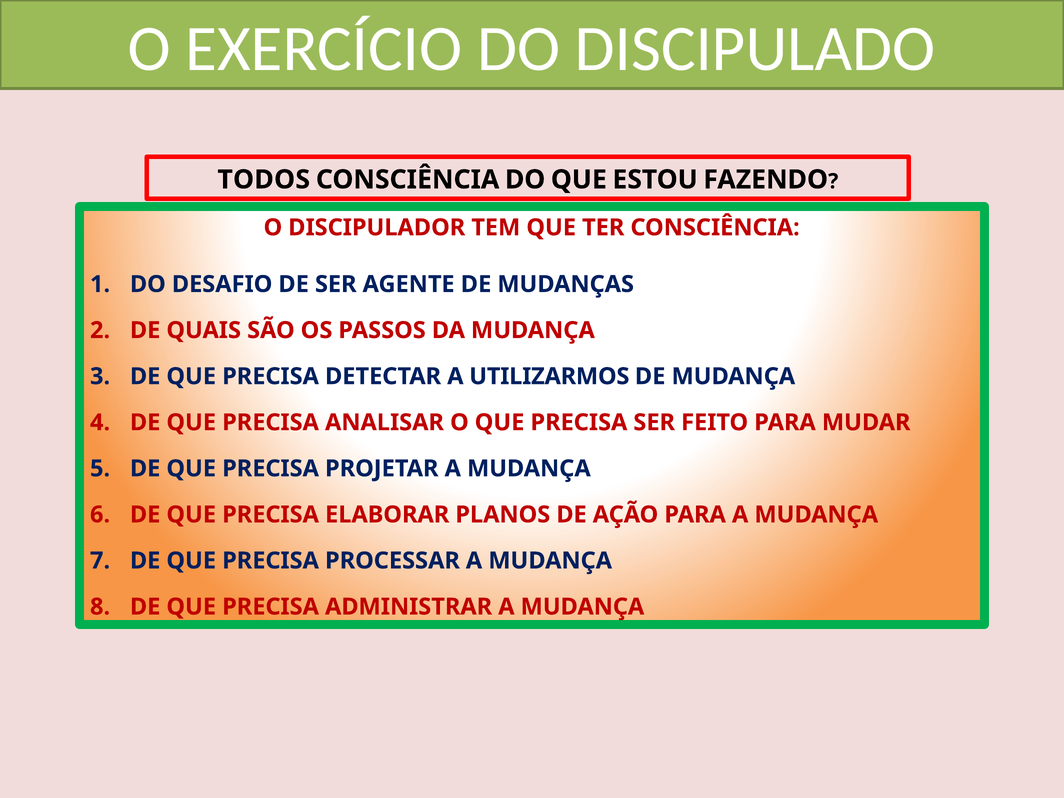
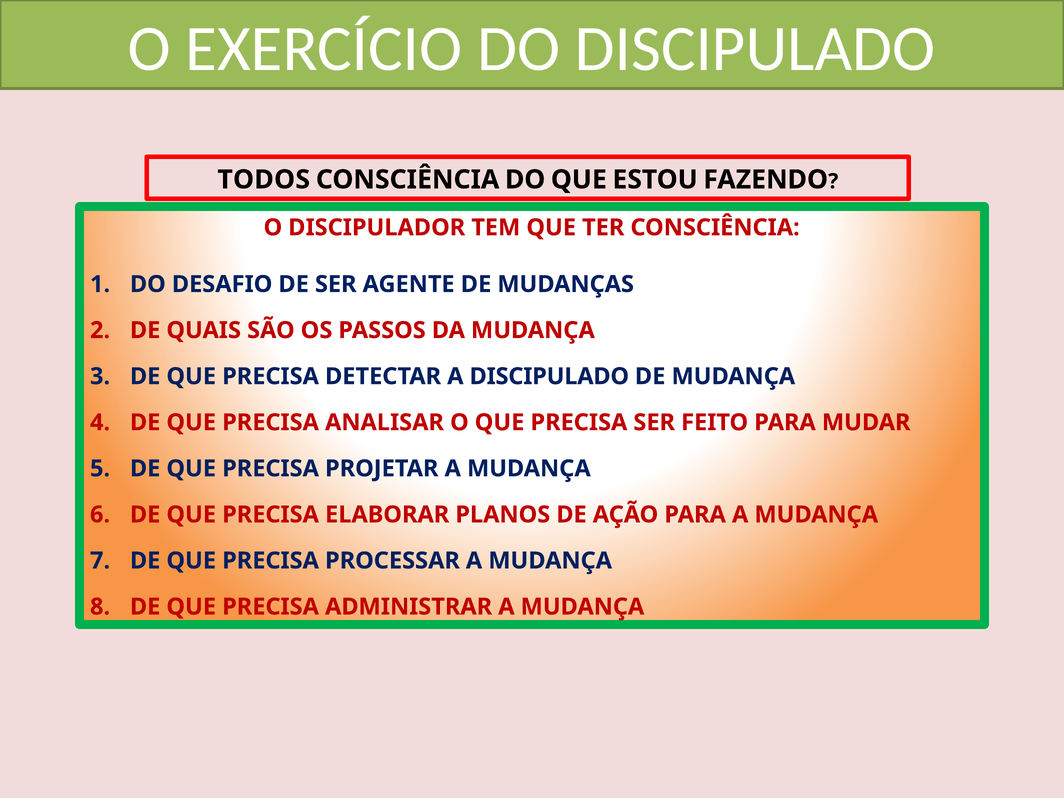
A UTILIZARMOS: UTILIZARMOS -> DISCIPULADO
